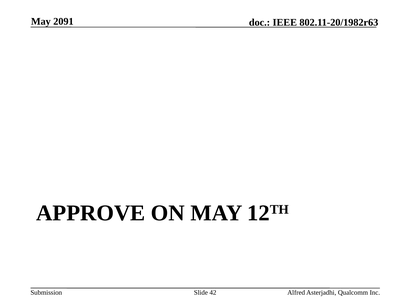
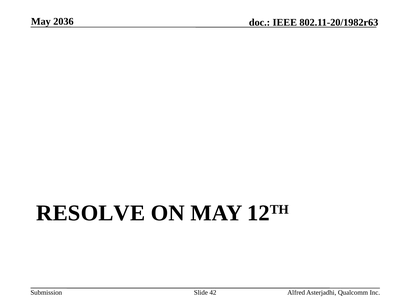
2091: 2091 -> 2036
APPROVE: APPROVE -> RESOLVE
